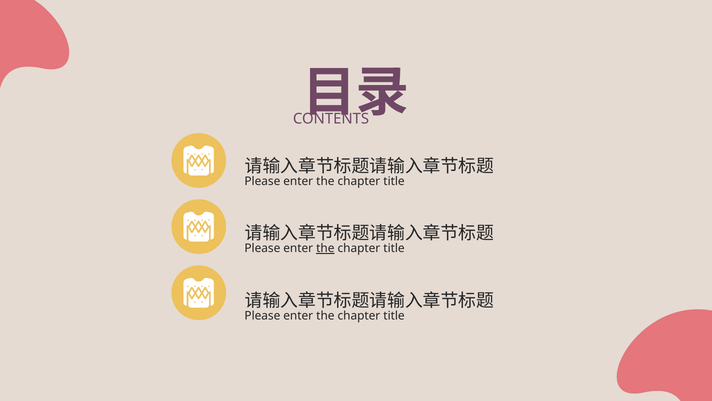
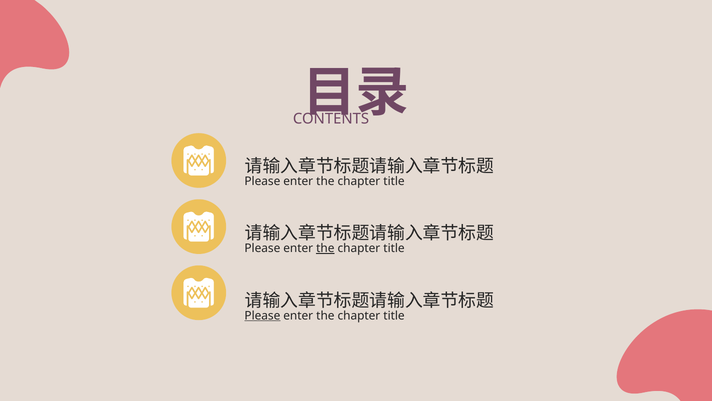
Please at (262, 315) underline: none -> present
